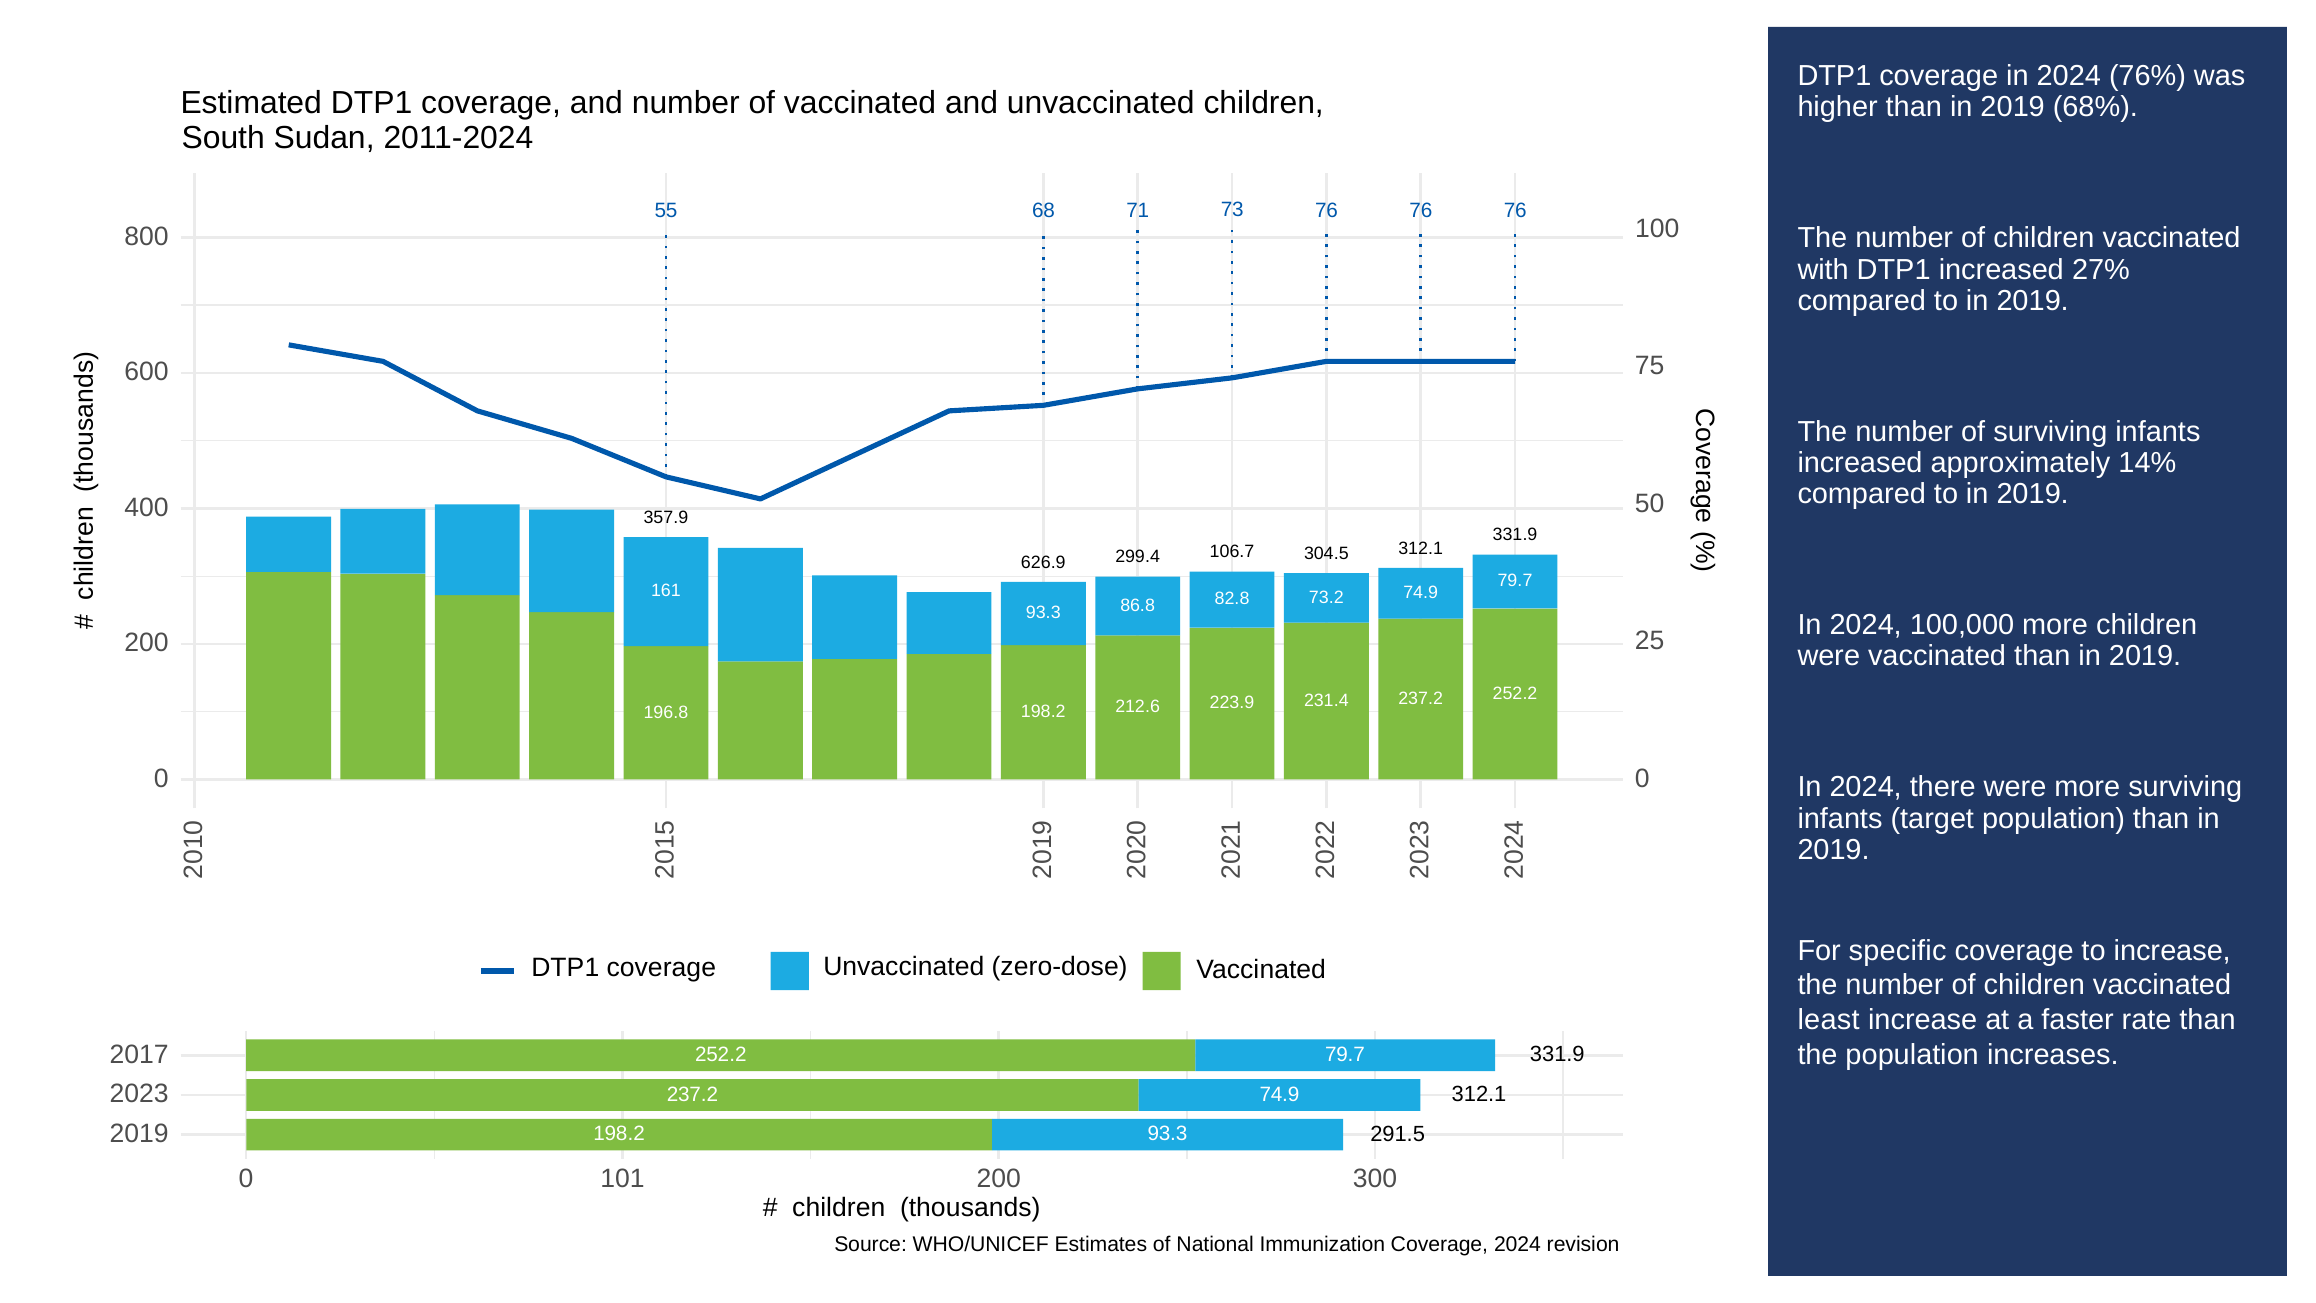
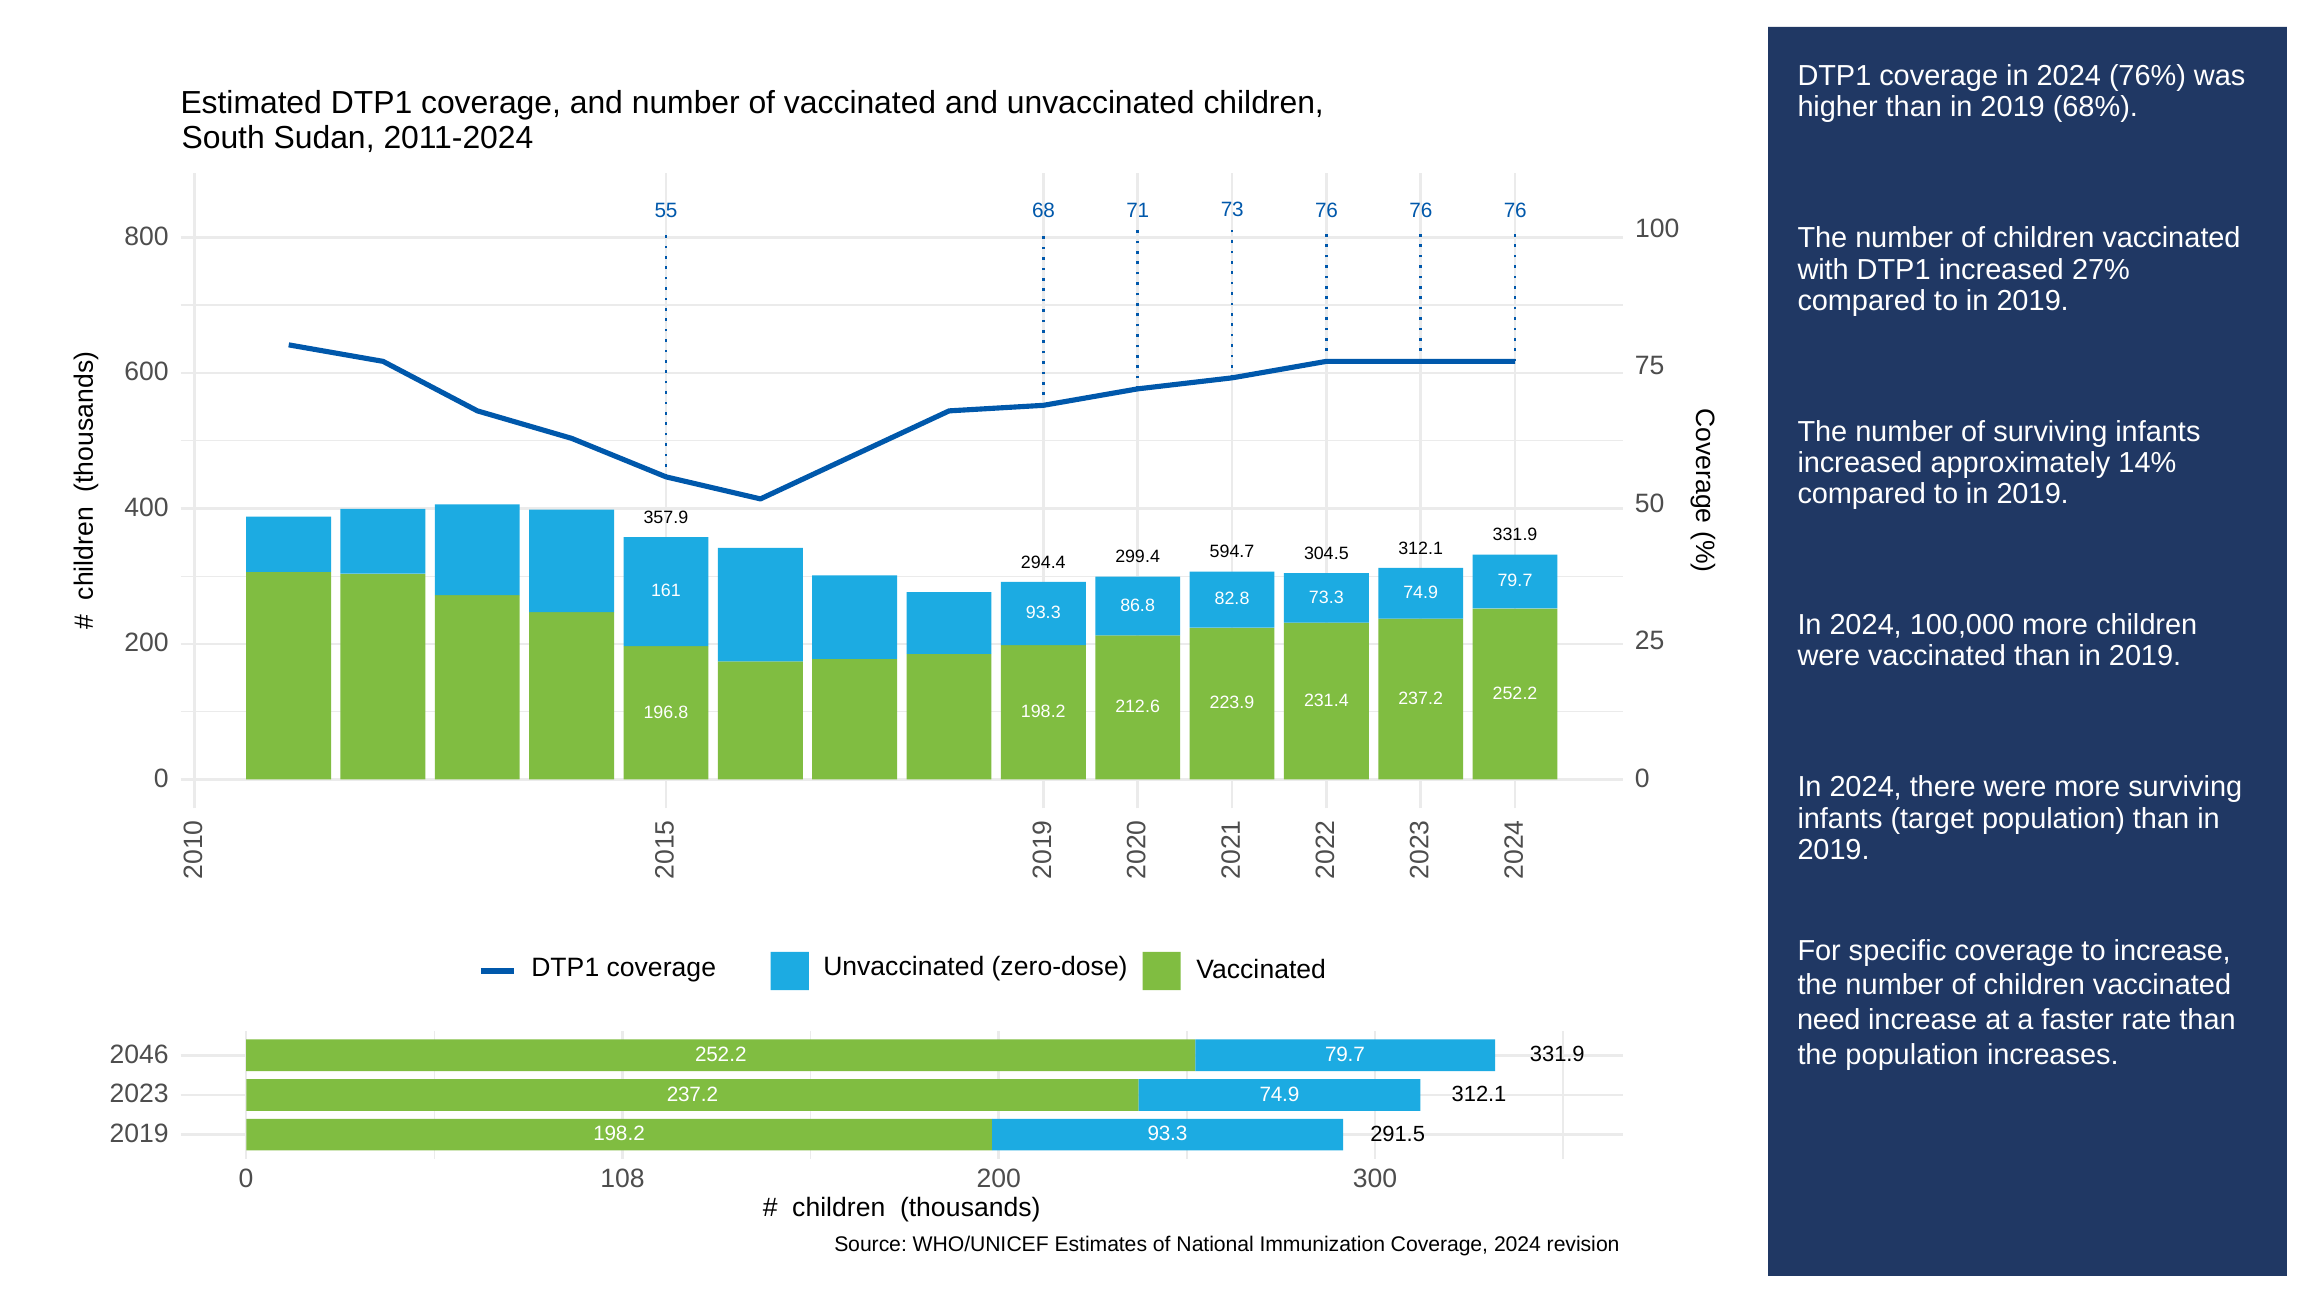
626.9: 626.9 -> 294.4
106.7: 106.7 -> 594.7
73.2: 73.2 -> 73.3
least: least -> need
2017: 2017 -> 2046
101: 101 -> 108
